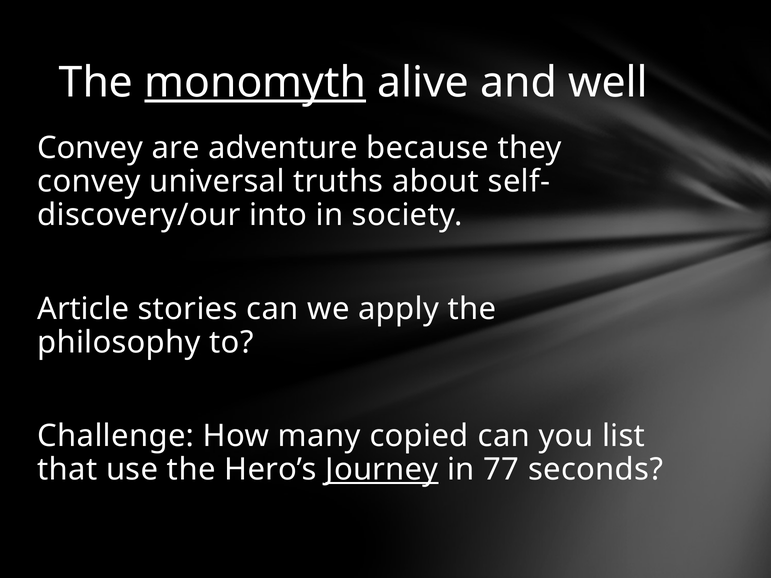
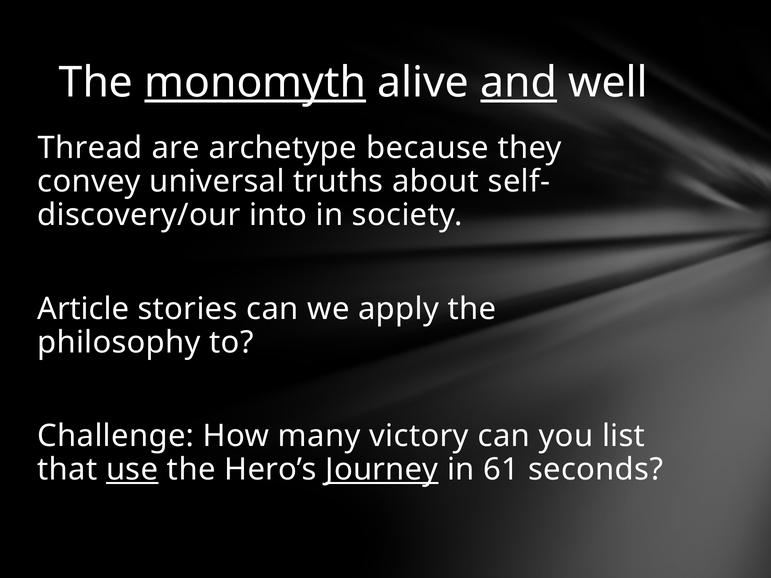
and underline: none -> present
Convey at (90, 148): Convey -> Thread
adventure: adventure -> archetype
copied: copied -> victory
use underline: none -> present
77: 77 -> 61
